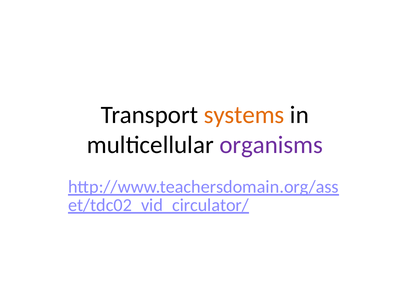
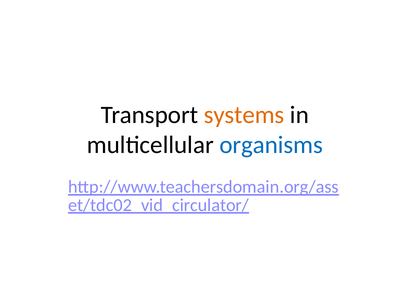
organisms colour: purple -> blue
